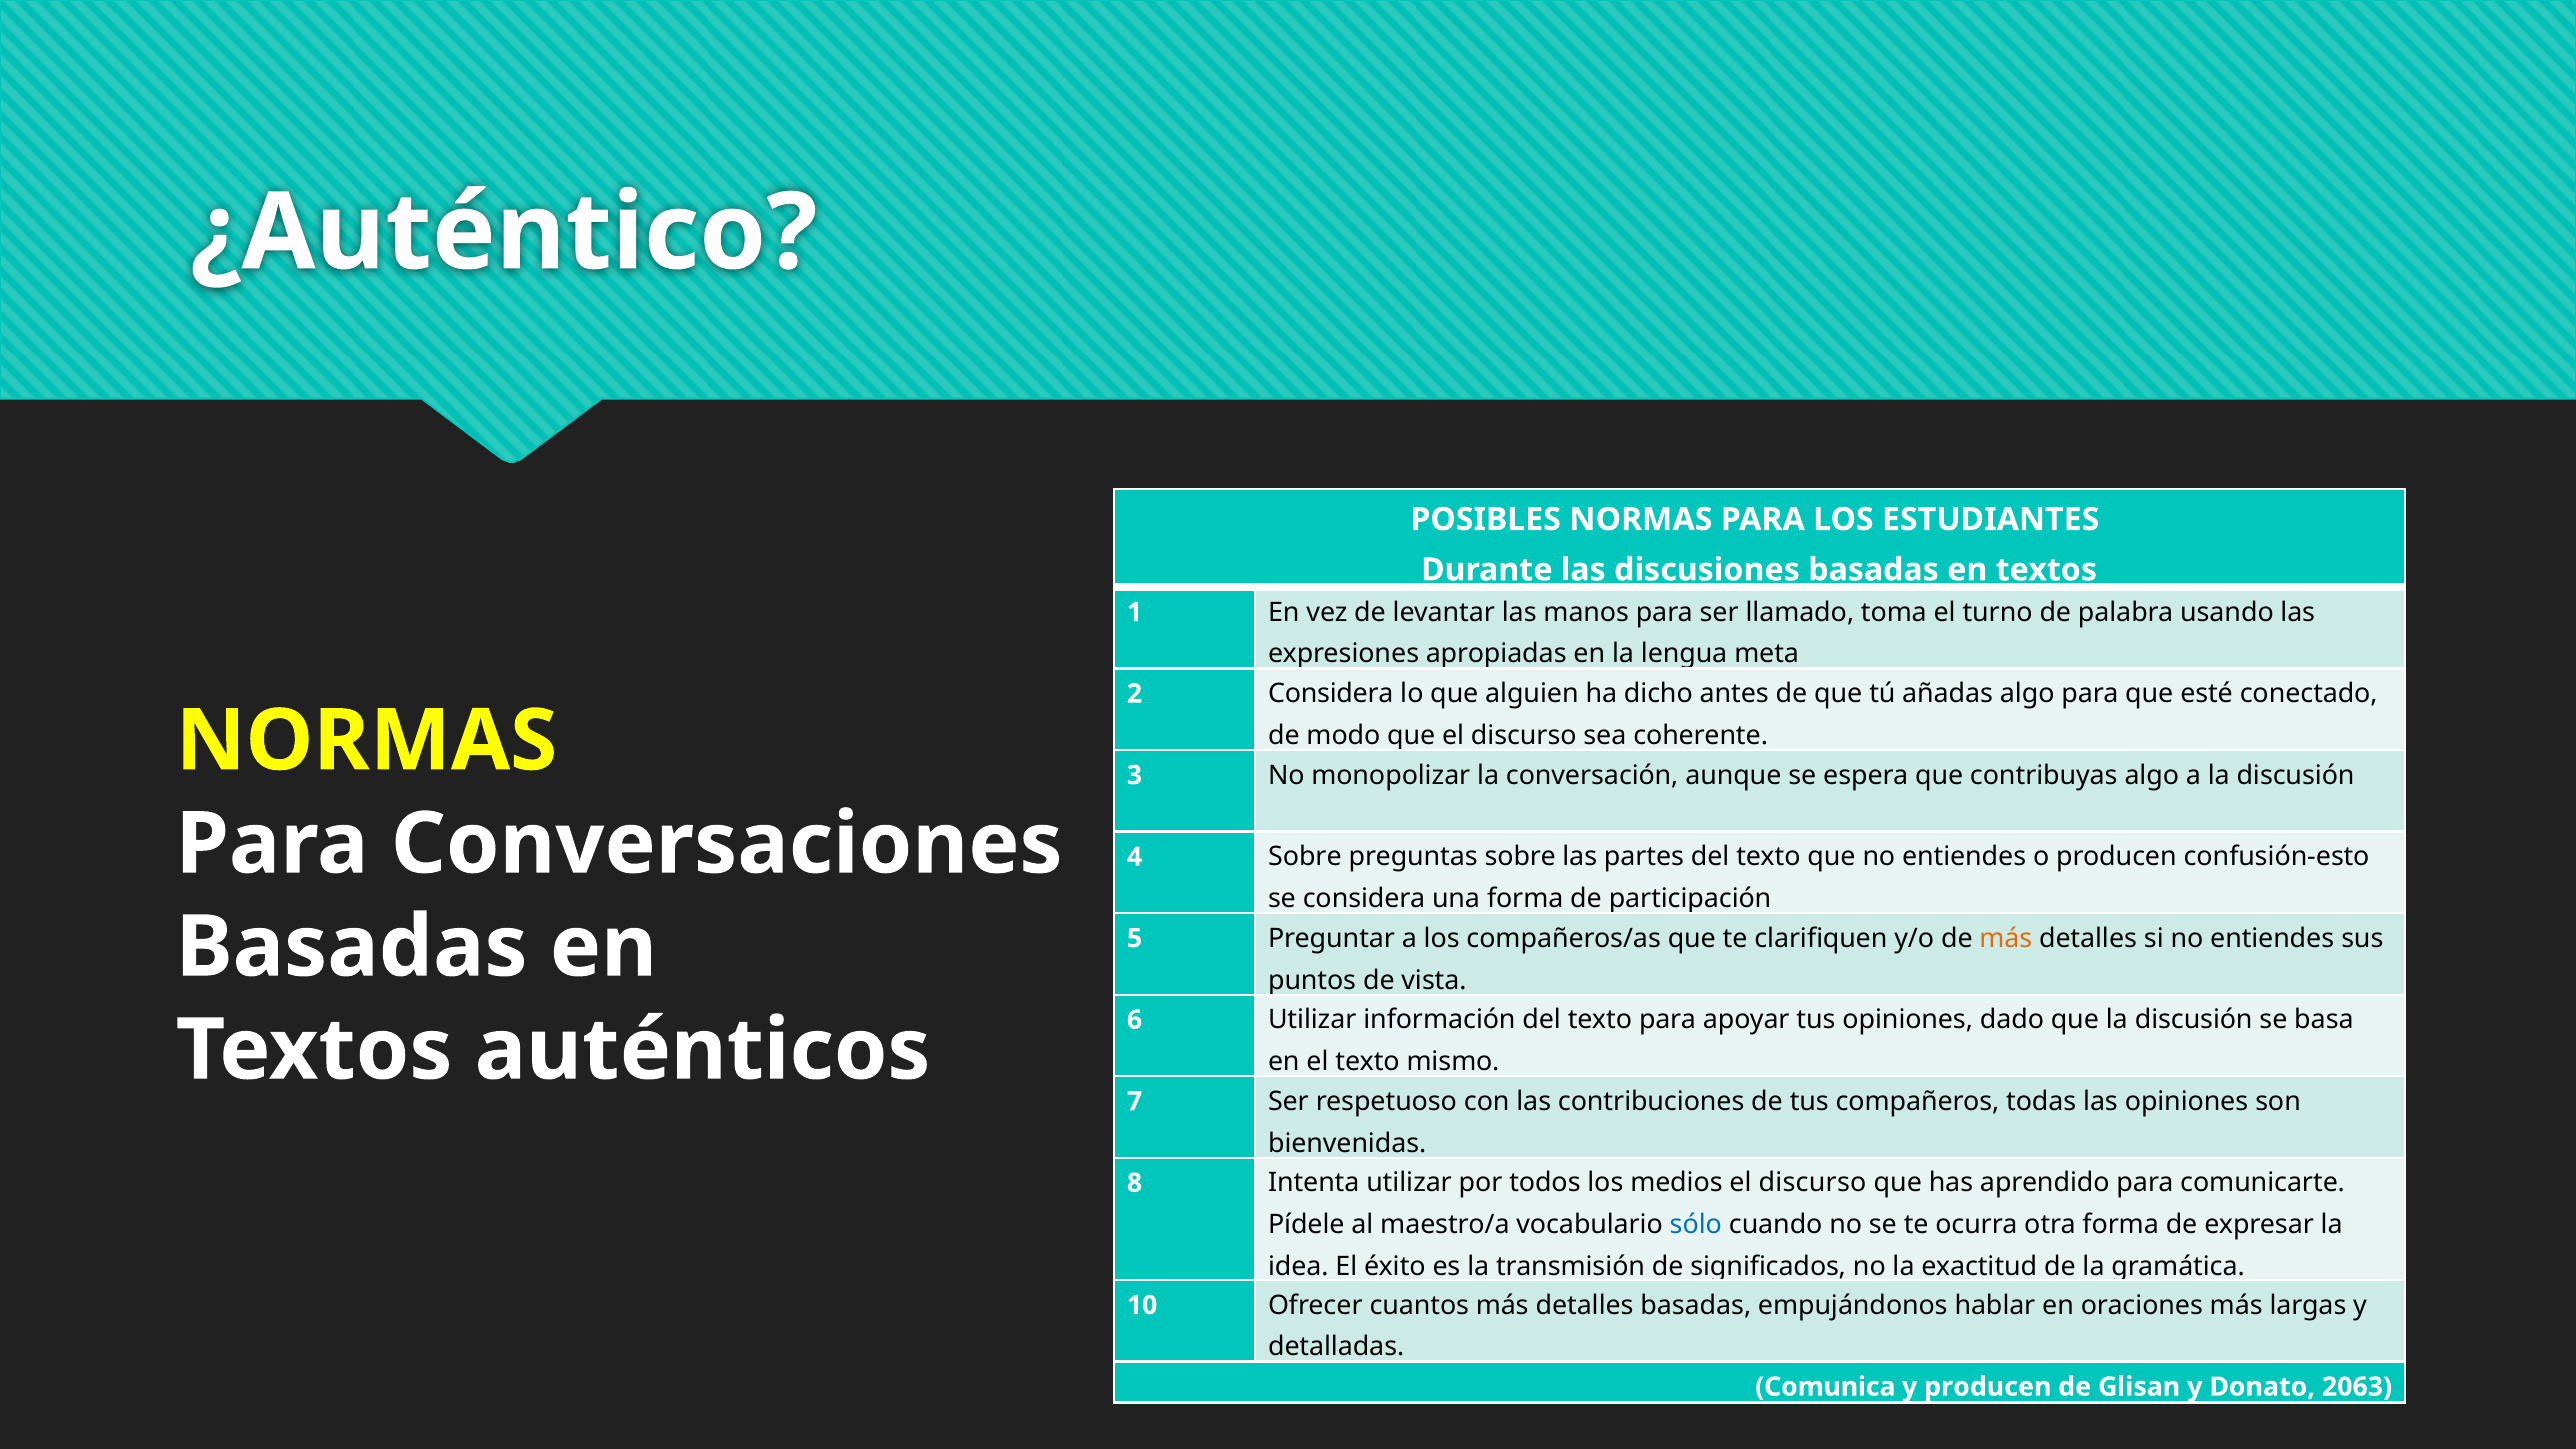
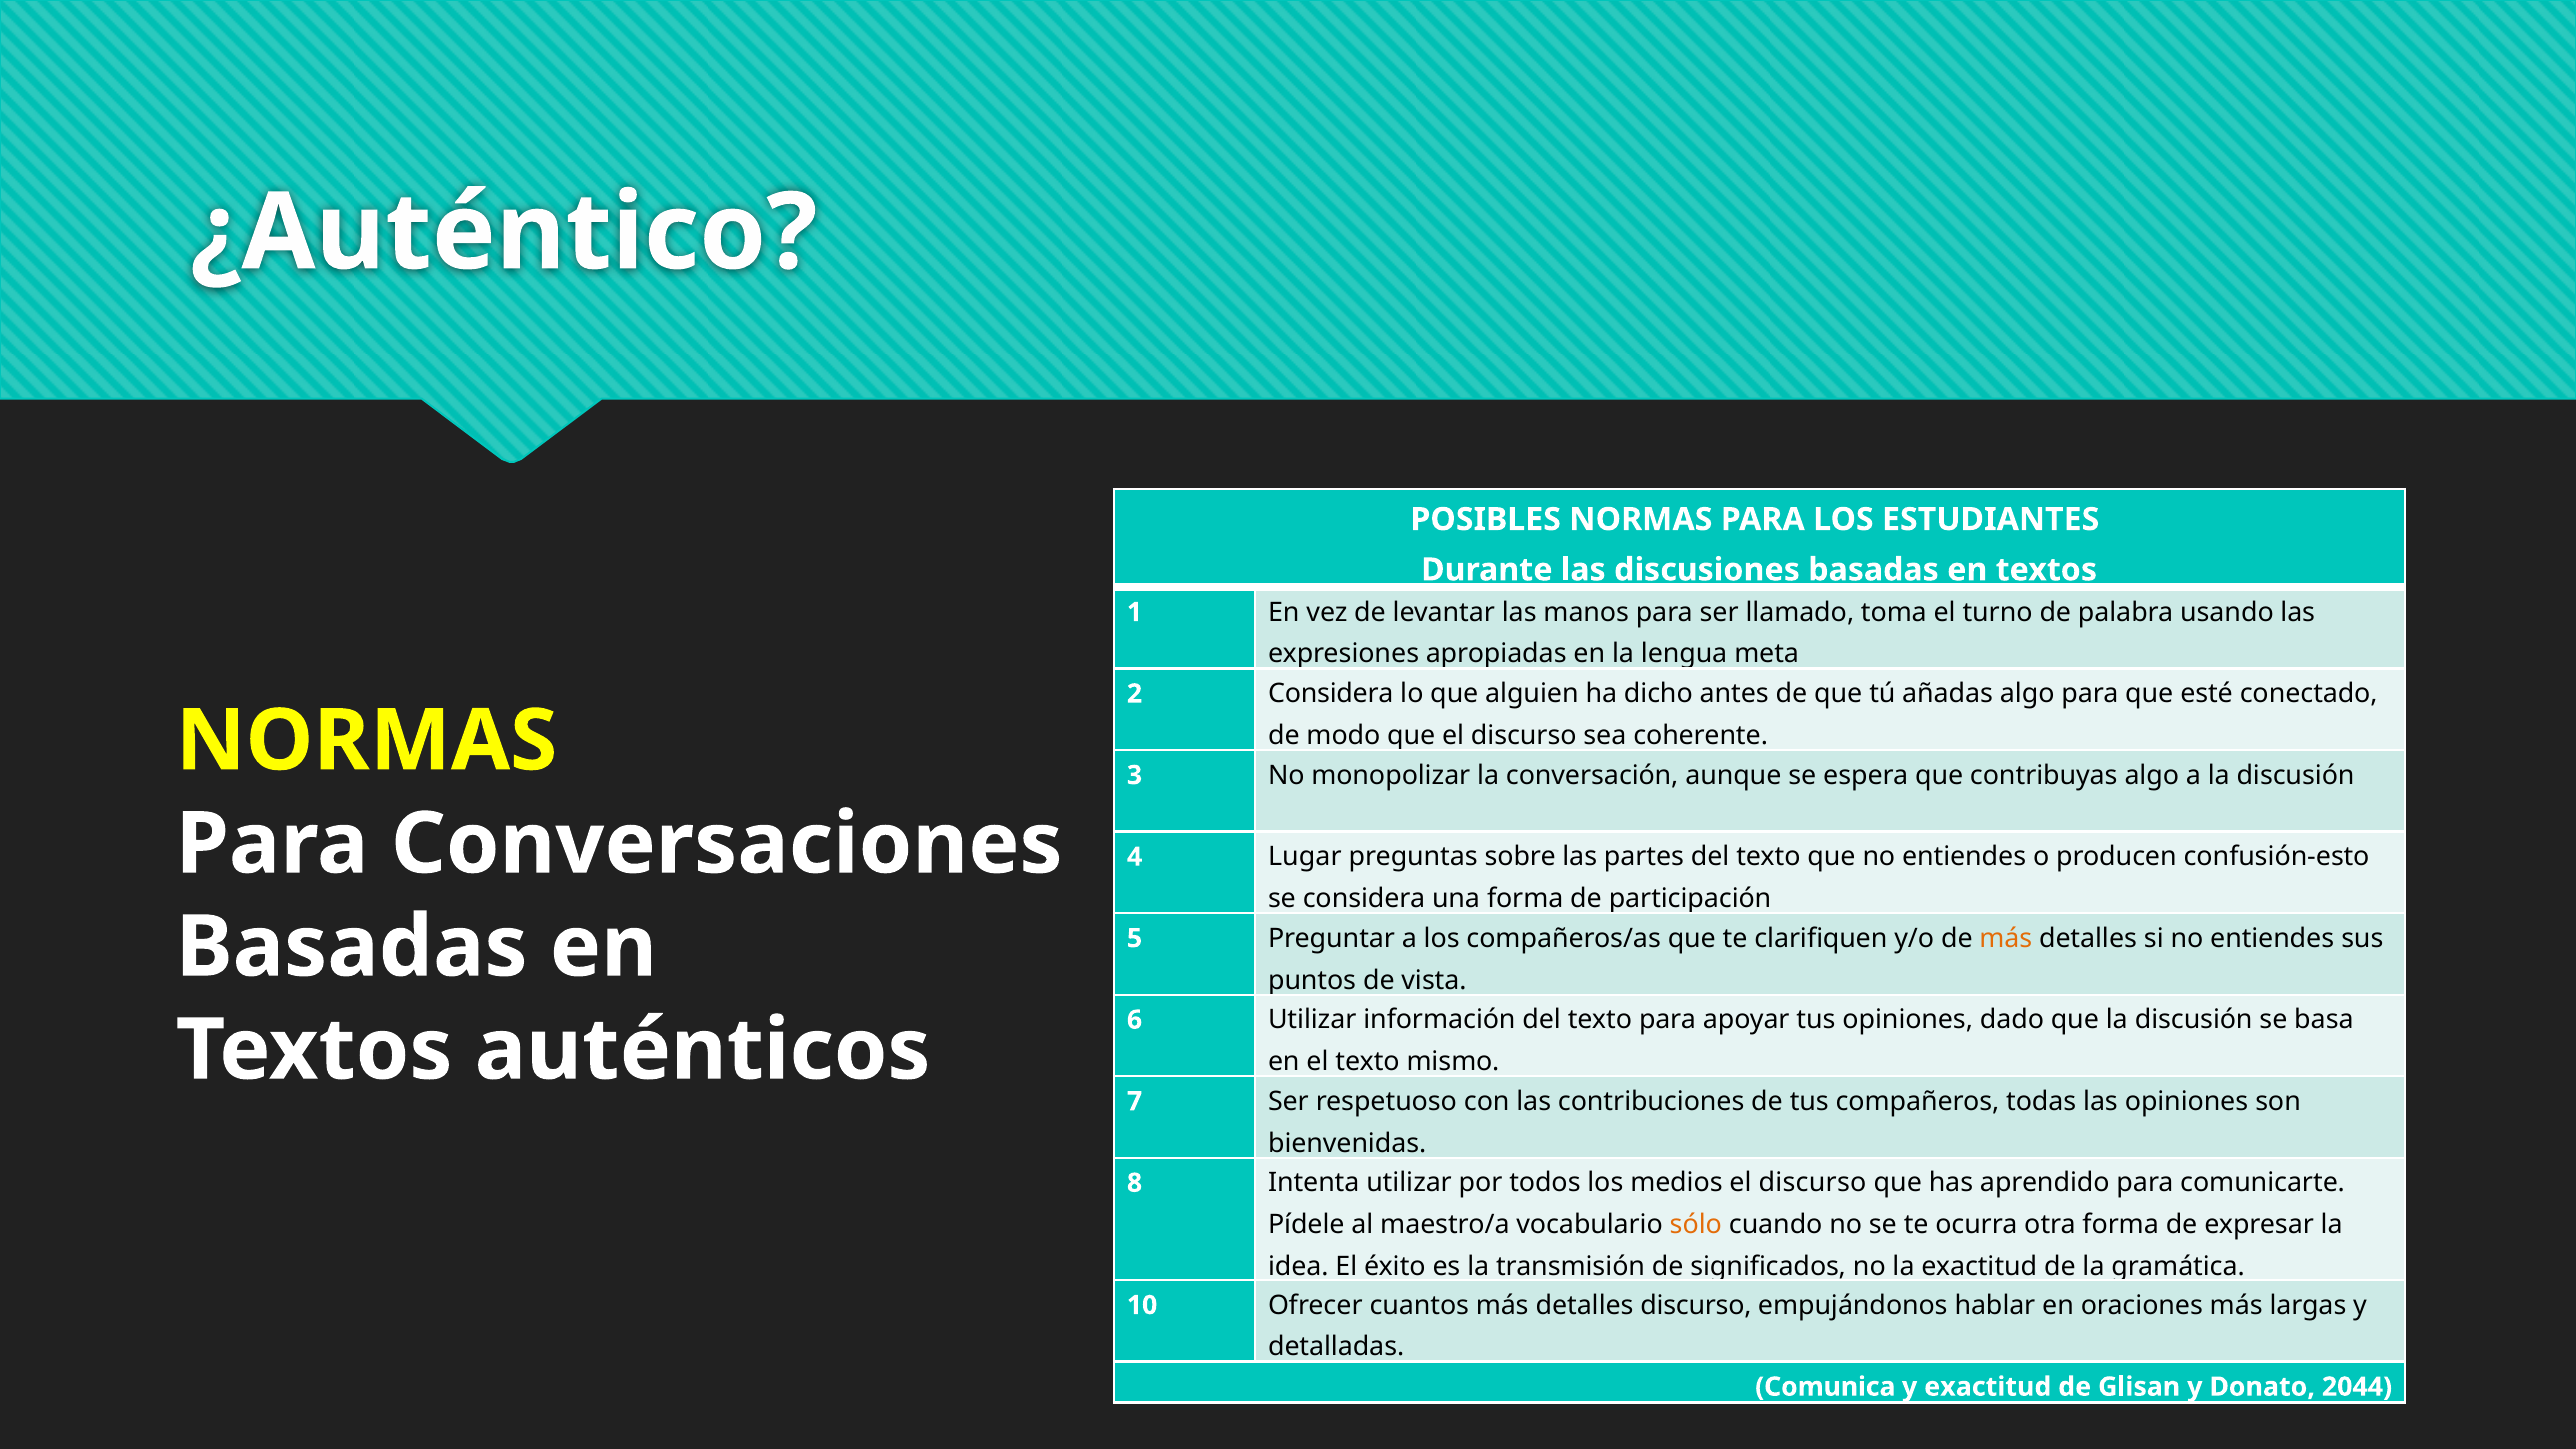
4 Sobre: Sobre -> Lugar
sólo colour: blue -> orange
detalles basadas: basadas -> discurso
y producen: producen -> exactitud
2063: 2063 -> 2044
